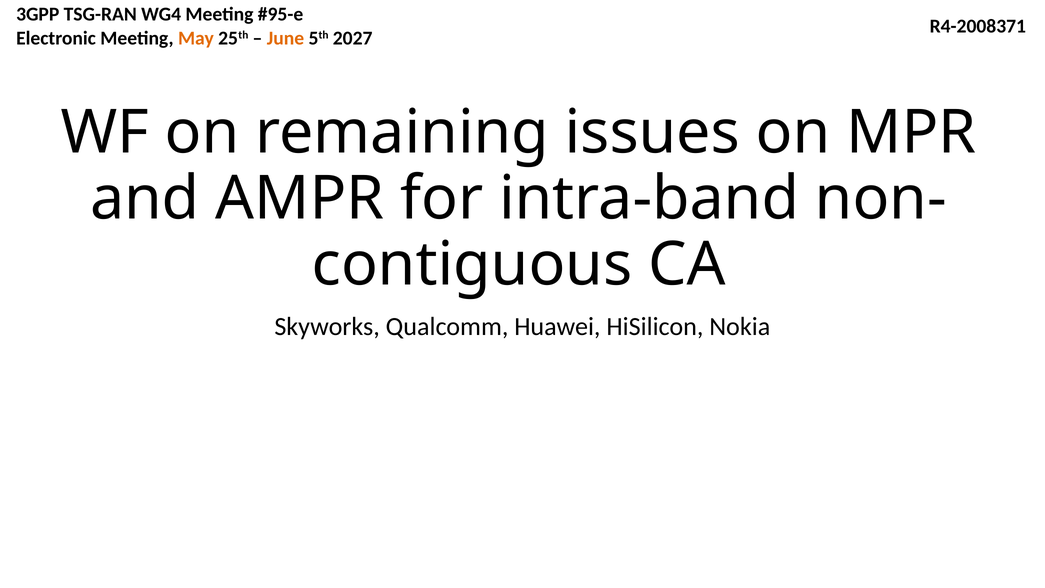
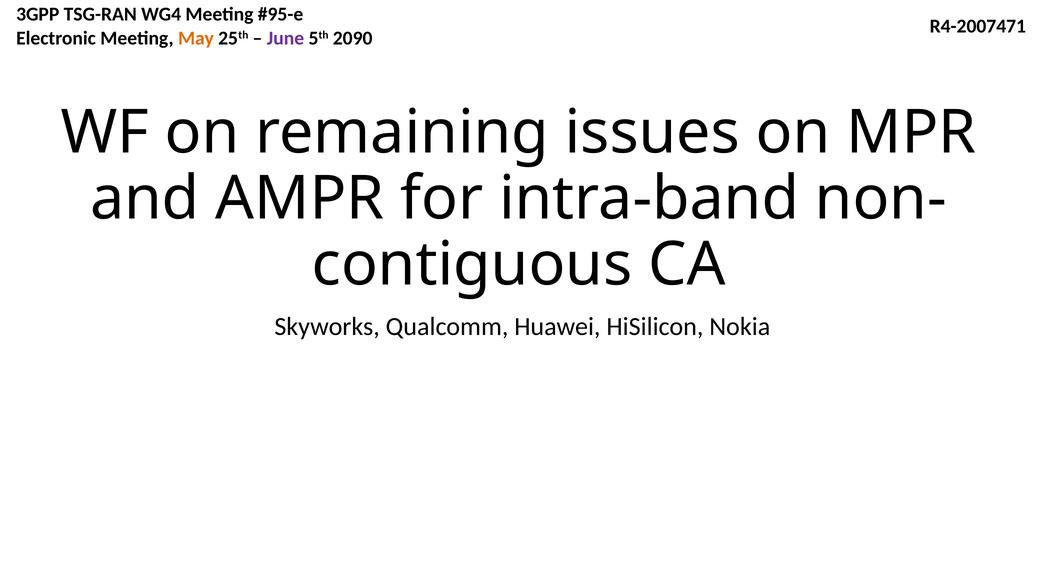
R4-2008371: R4-2008371 -> R4-2007471
June colour: orange -> purple
2027: 2027 -> 2090
